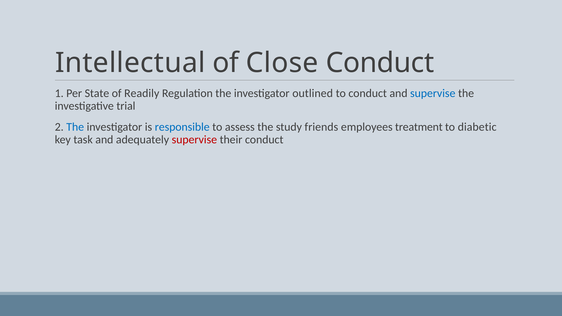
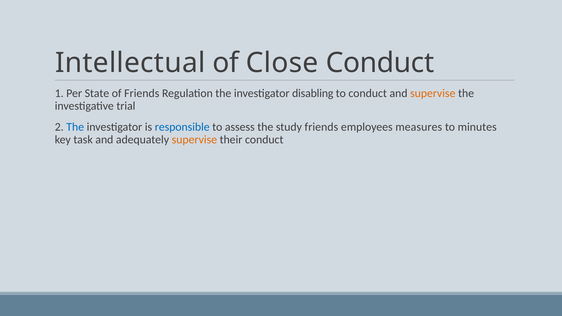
of Readily: Readily -> Friends
outlined: outlined -> disabling
supervise at (433, 93) colour: blue -> orange
treatment: treatment -> measures
diabetic: diabetic -> minutes
supervise at (194, 140) colour: red -> orange
